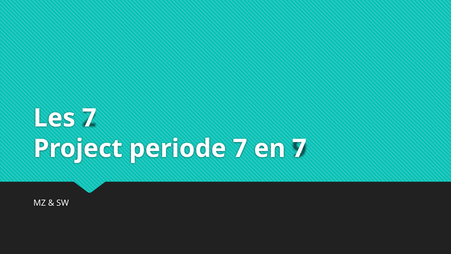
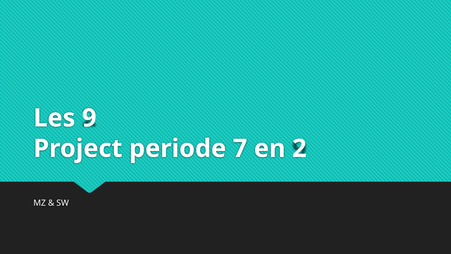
Les 7: 7 -> 9
en 7: 7 -> 2
